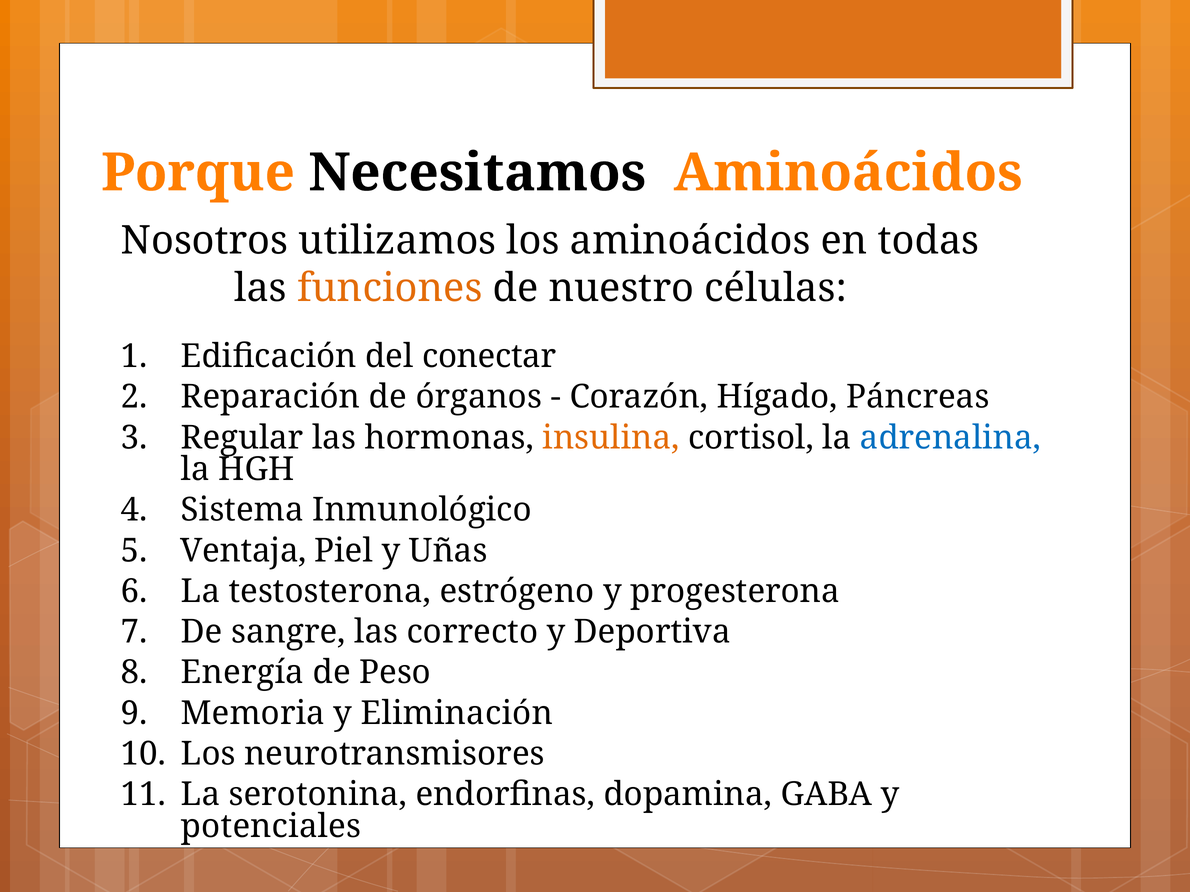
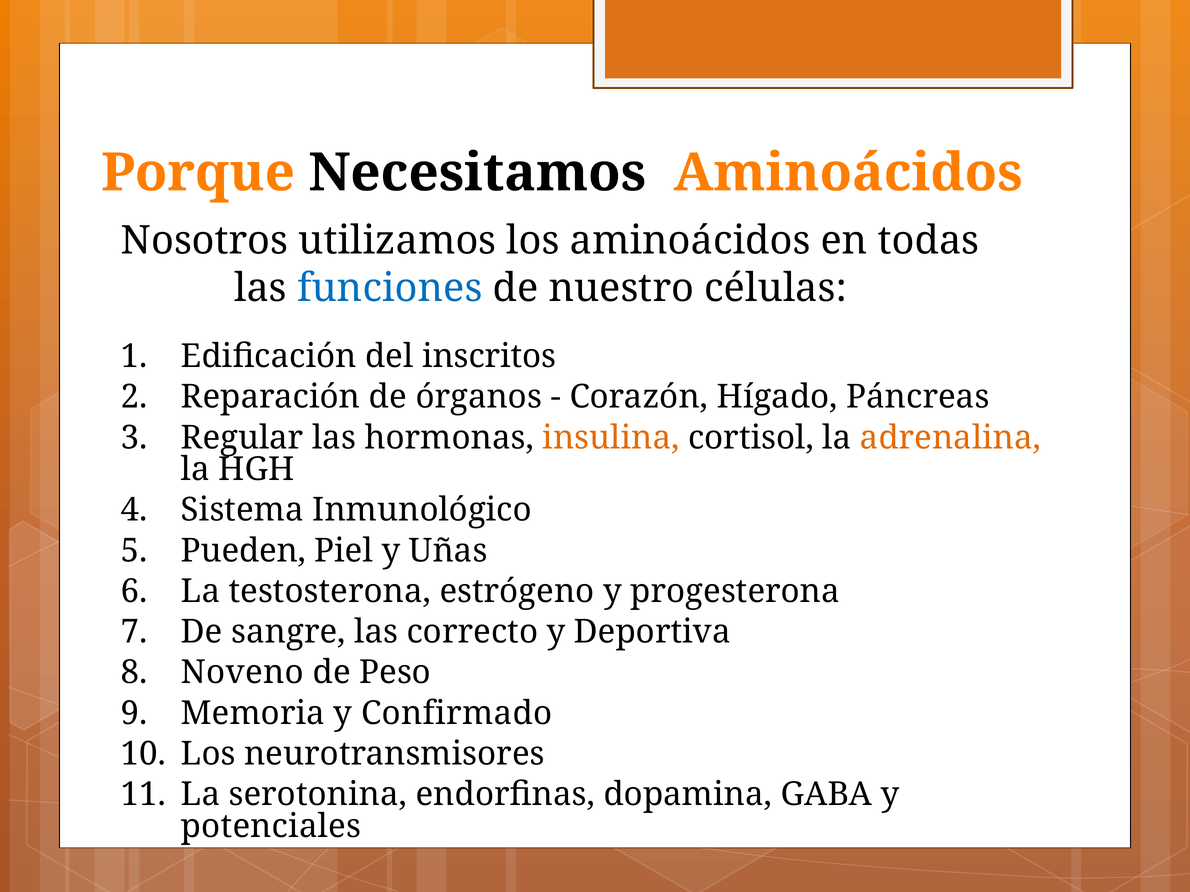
funciones colour: orange -> blue
conectar: conectar -> inscritos
adrenalina colour: blue -> orange
Ventaja: Ventaja -> Pueden
Energía: Energía -> Noveno
Eliminación: Eliminación -> Confirmado
